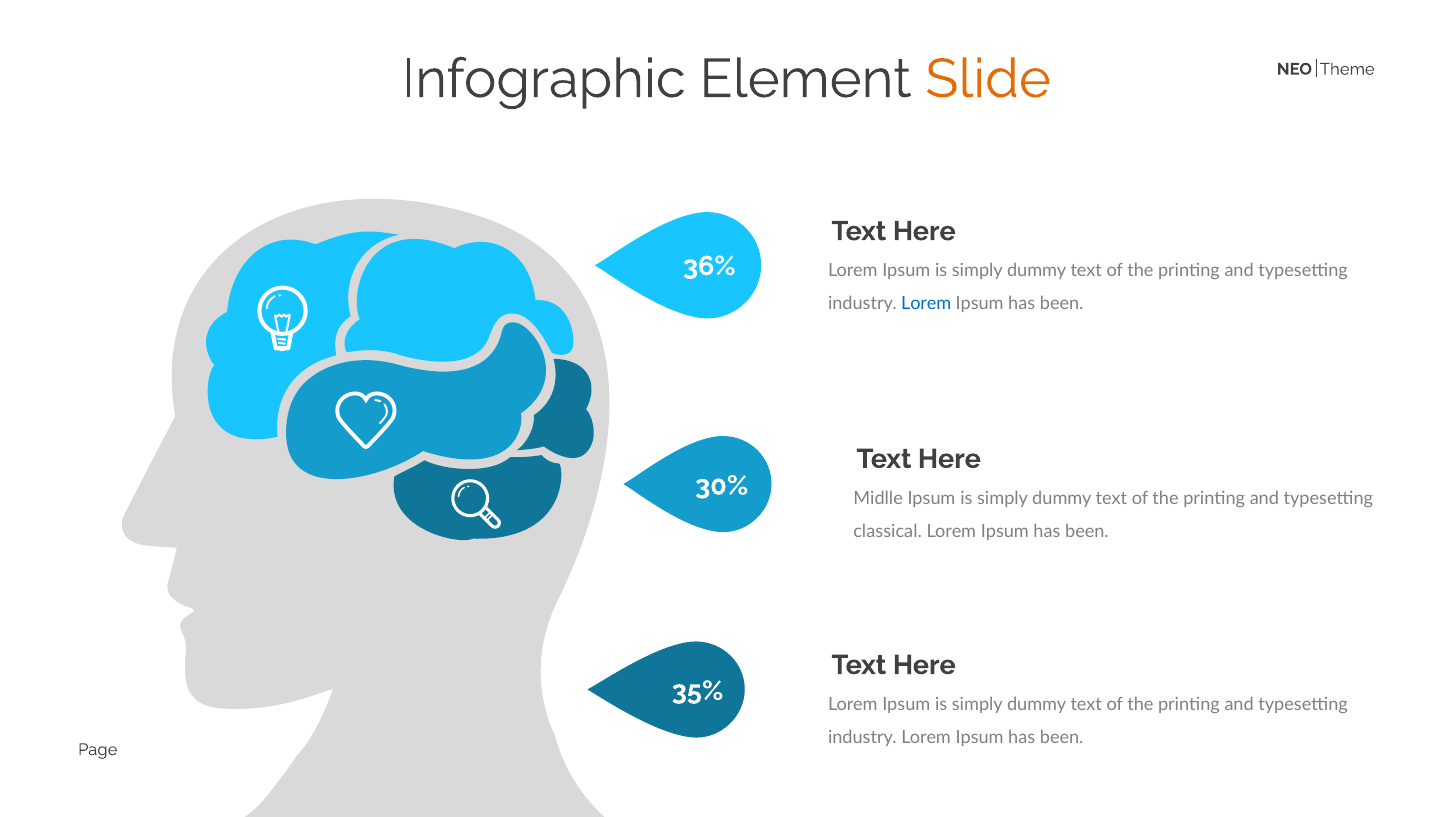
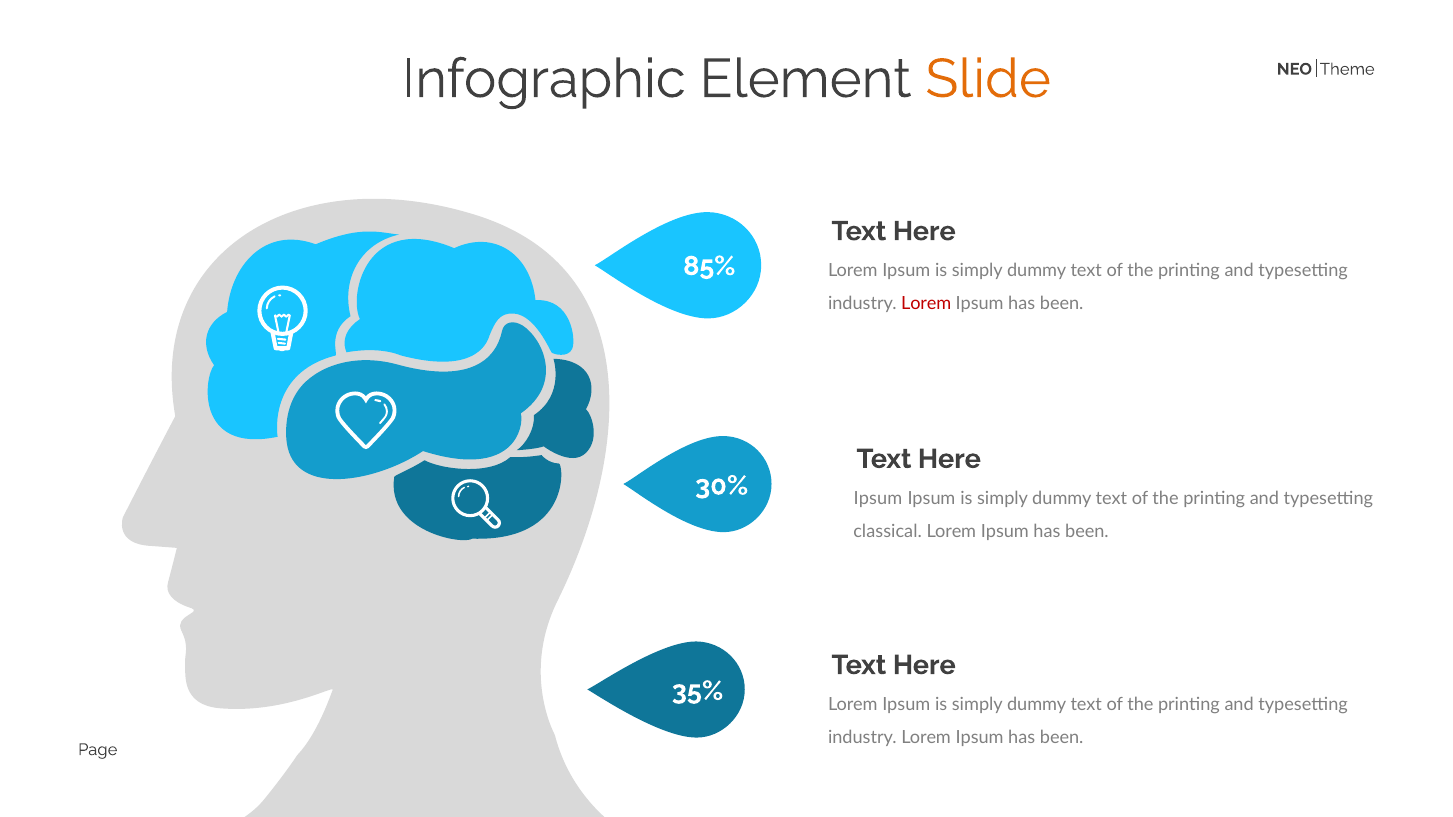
36%: 36% -> 85%
Lorem at (926, 304) colour: blue -> red
Midlle at (878, 499): Midlle -> Ipsum
